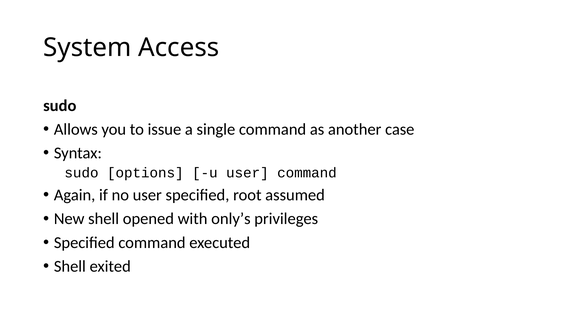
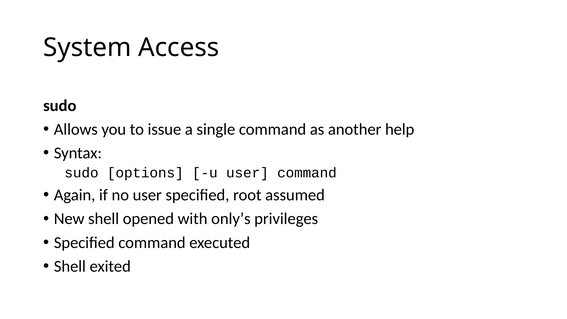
case: case -> help
